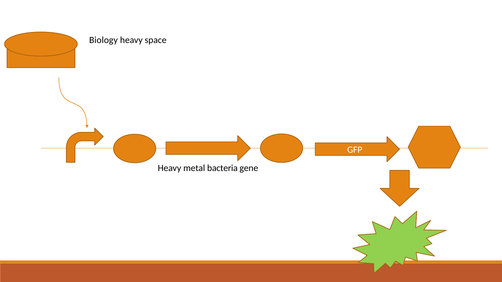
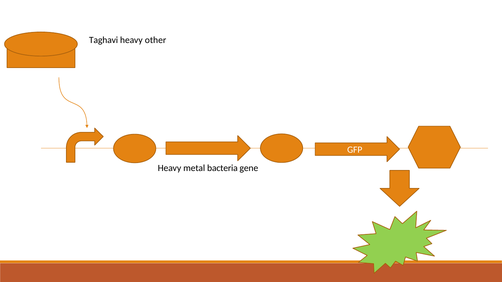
Biology: Biology -> Taghavi
space: space -> other
